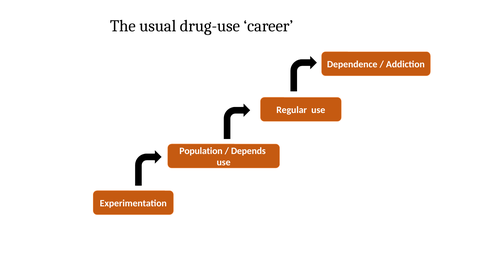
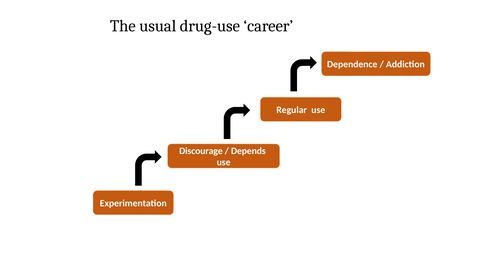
Population: Population -> Discourage
